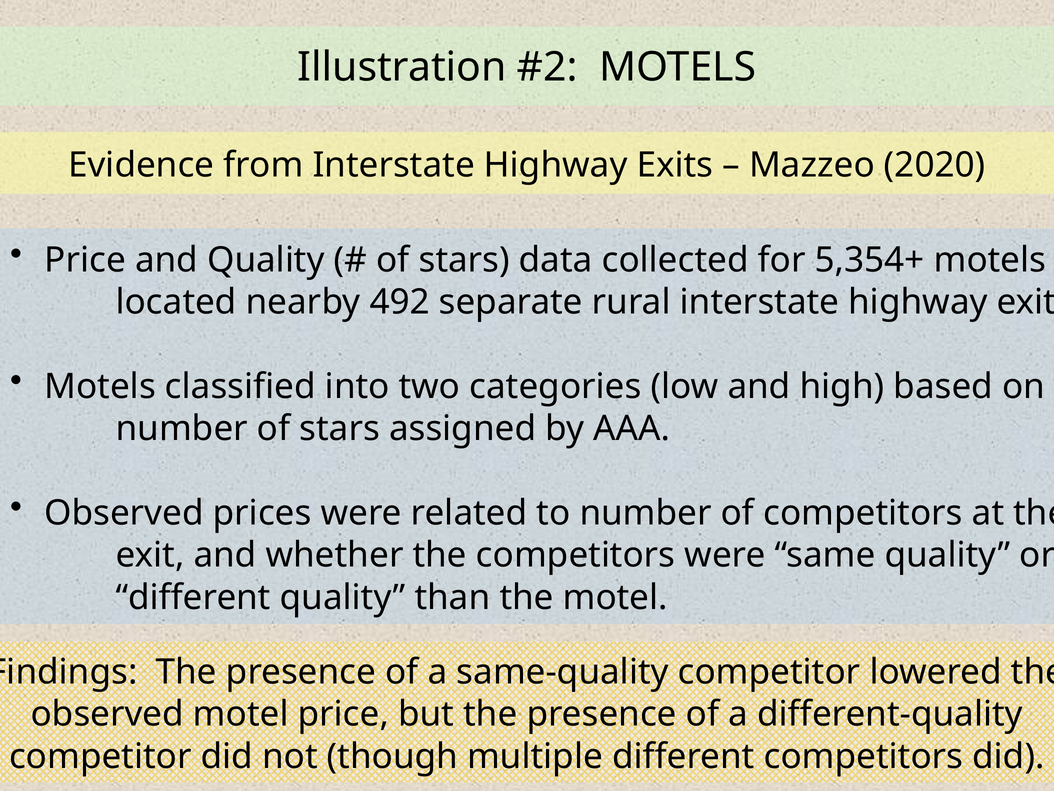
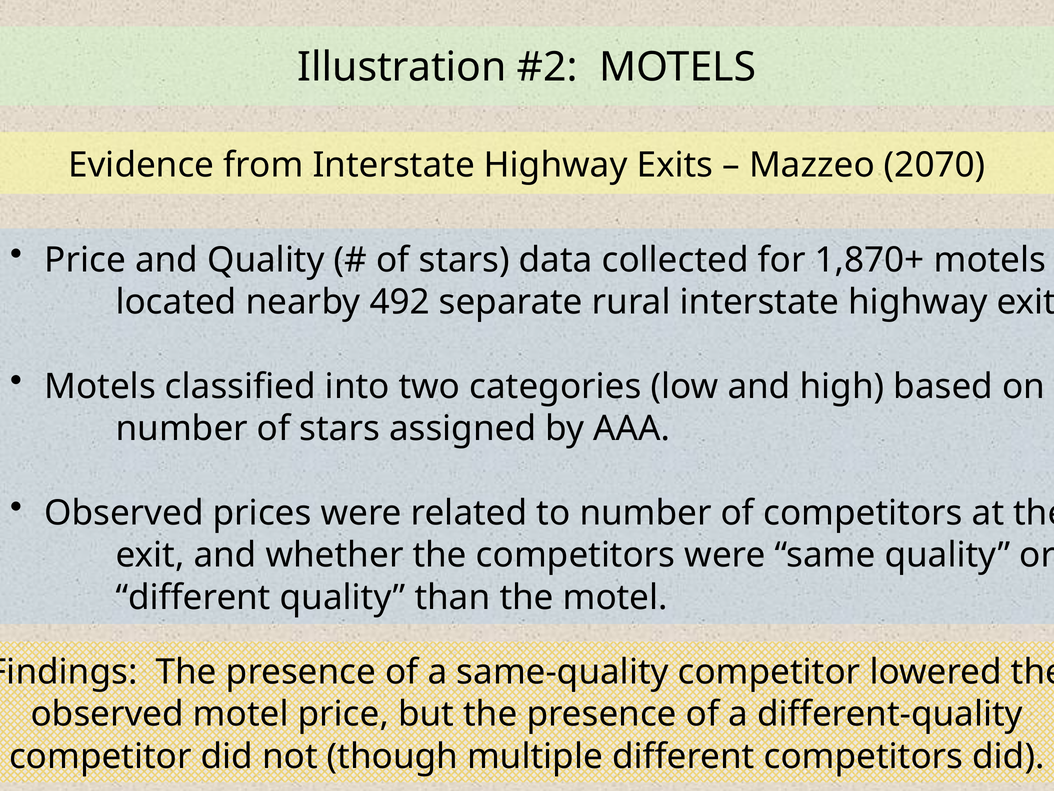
2020: 2020 -> 2070
5,354+: 5,354+ -> 1,870+
